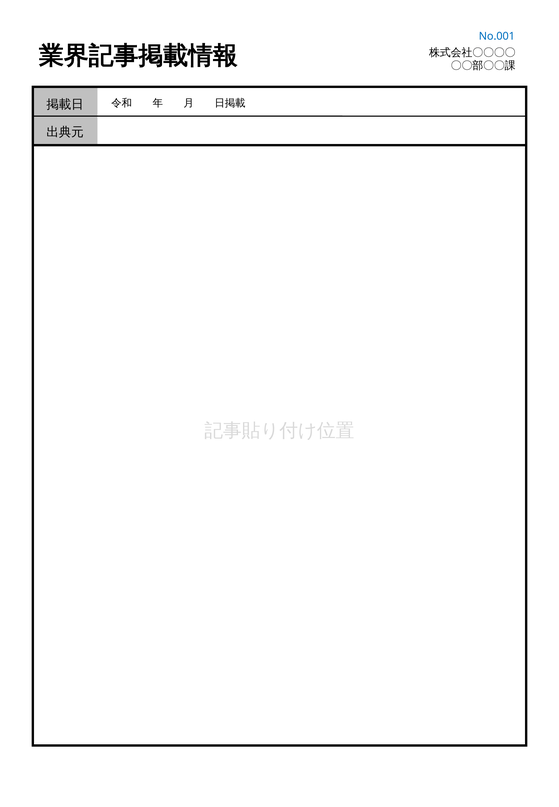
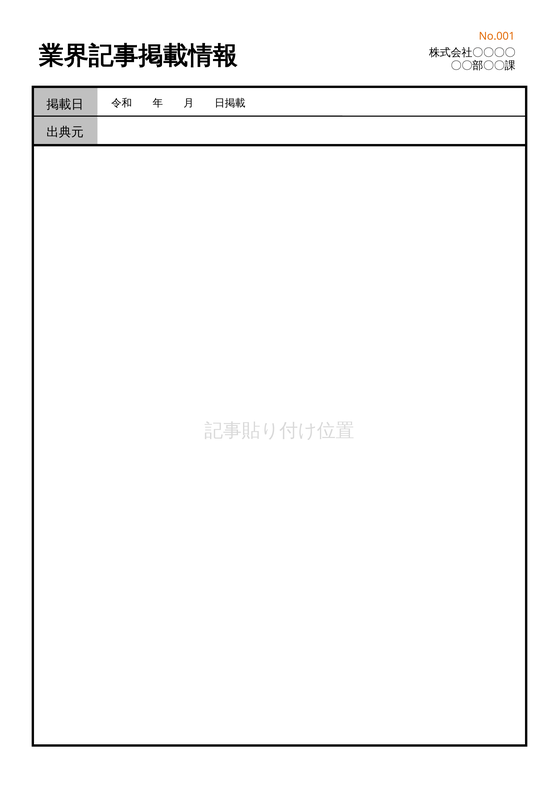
No.001 colour: blue -> orange
